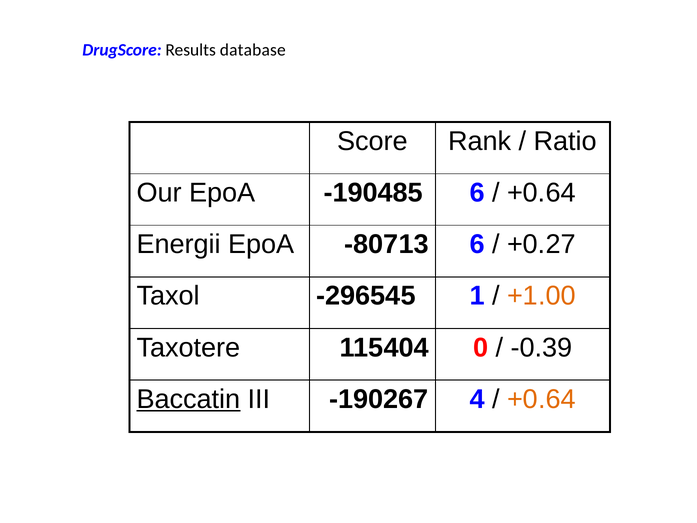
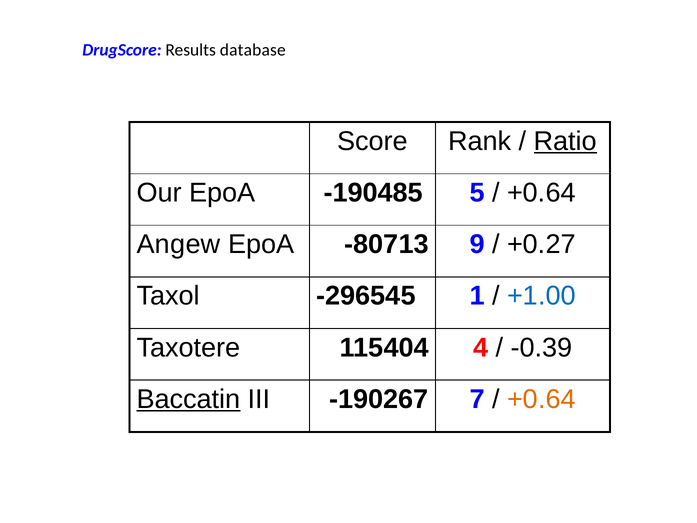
Ratio underline: none -> present
-190485 6: 6 -> 5
Energii: Energii -> Angew
-80713 6: 6 -> 9
+1.00 colour: orange -> blue
0: 0 -> 4
4: 4 -> 7
